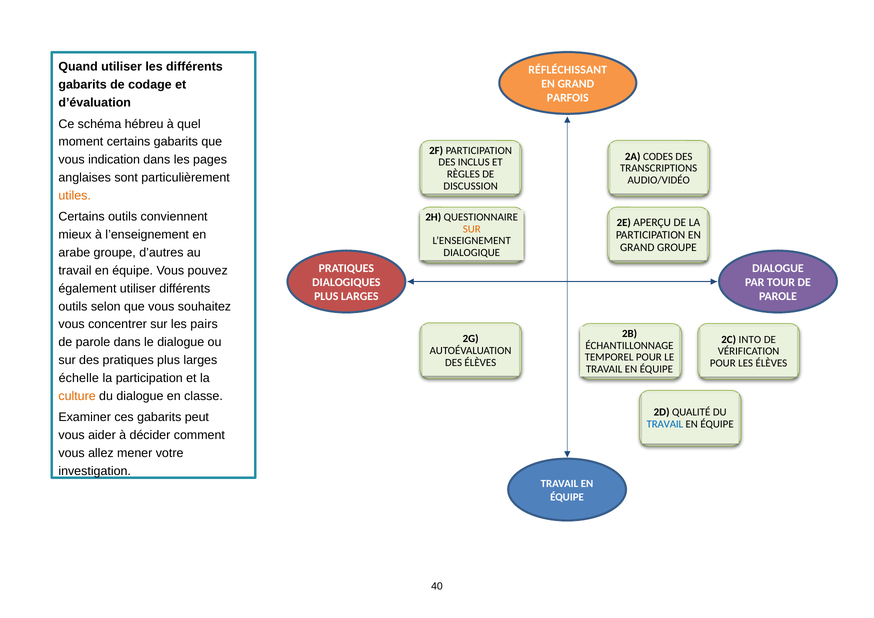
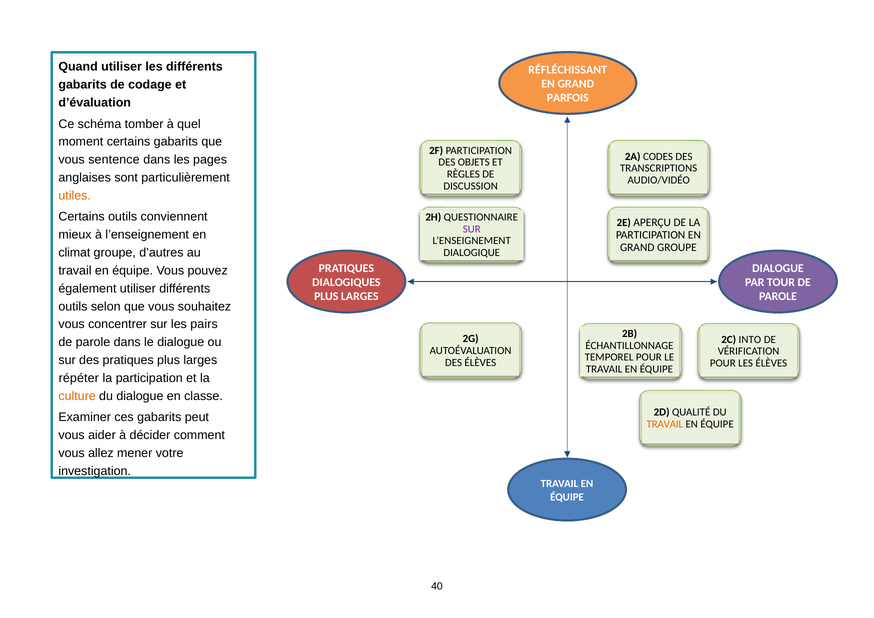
hébreu: hébreu -> tomber
indication: indication -> sentence
INCLUS: INCLUS -> OBJETS
SUR at (472, 229) colour: orange -> purple
arabe: arabe -> climat
échelle: échelle -> répéter
TRAVAIL at (665, 424) colour: blue -> orange
